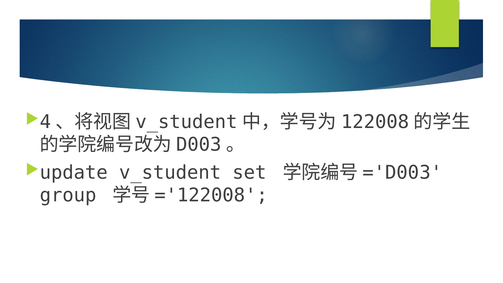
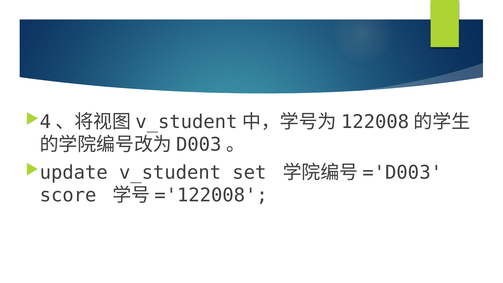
group: group -> score
